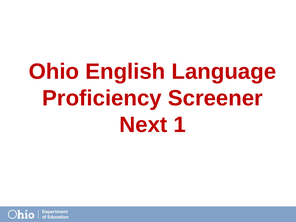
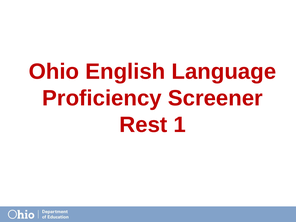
Next: Next -> Rest
